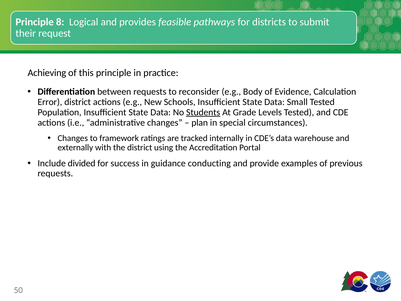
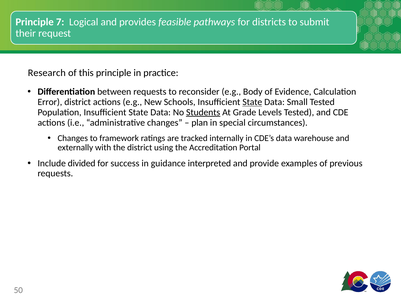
8: 8 -> 7
Achieving: Achieving -> Research
State at (252, 102) underline: none -> present
conducting: conducting -> interpreted
